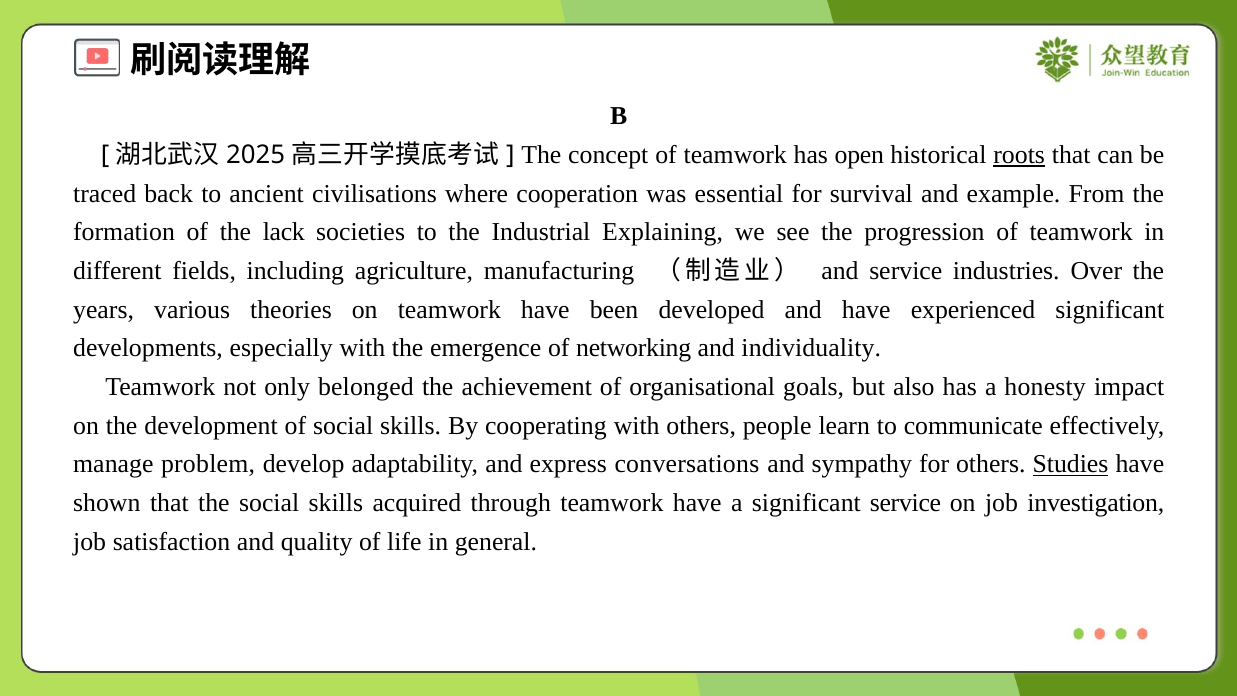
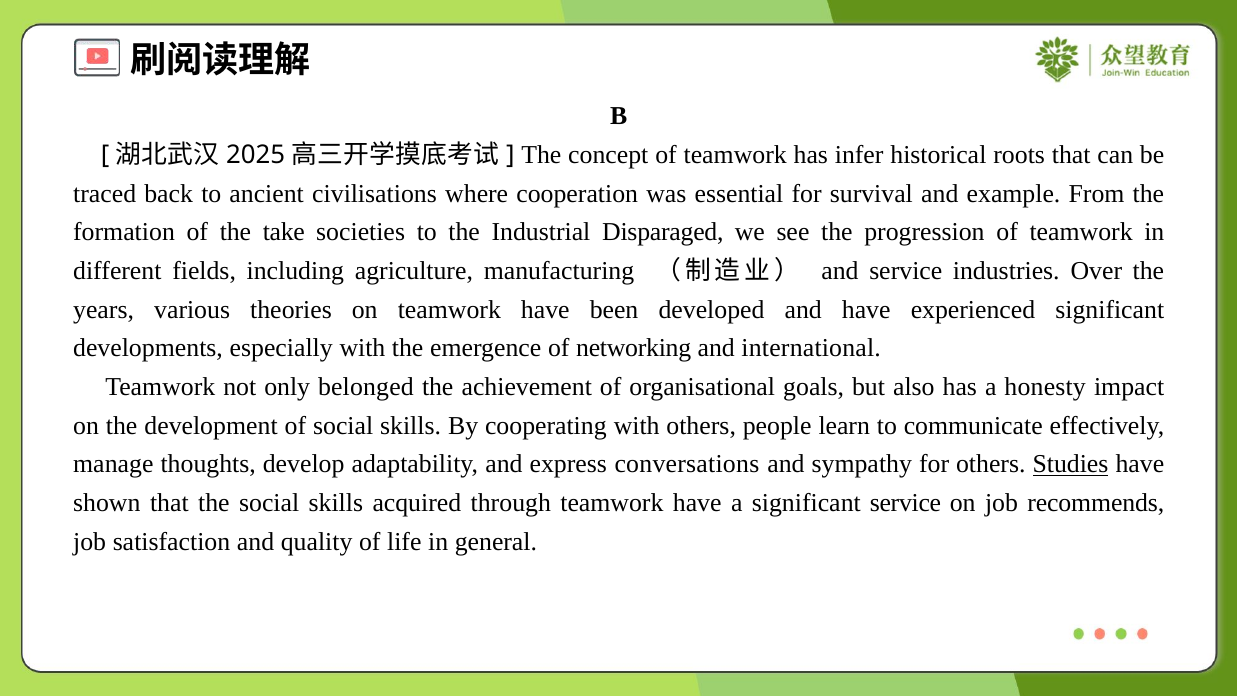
open: open -> infer
roots underline: present -> none
lack: lack -> take
Explaining: Explaining -> Disparaged
individuality: individuality -> international
problem: problem -> thoughts
investigation: investigation -> recommends
